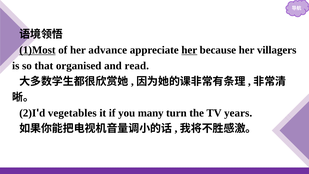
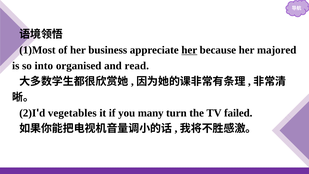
1)Most underline: present -> none
advance: advance -> business
villagers: villagers -> majored
that: that -> into
years: years -> failed
